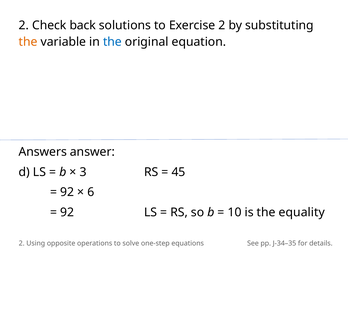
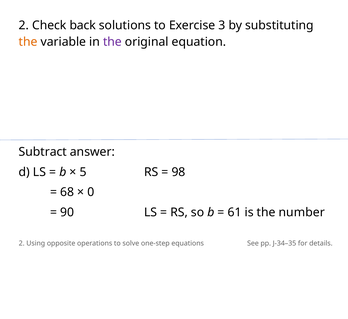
Exercise 2: 2 -> 3
the at (112, 42) colour: blue -> purple
Answers: Answers -> Subtract
3: 3 -> 5
45: 45 -> 98
92 at (67, 192): 92 -> 68
6: 6 -> 0
92 at (67, 212): 92 -> 90
10: 10 -> 61
equality: equality -> number
